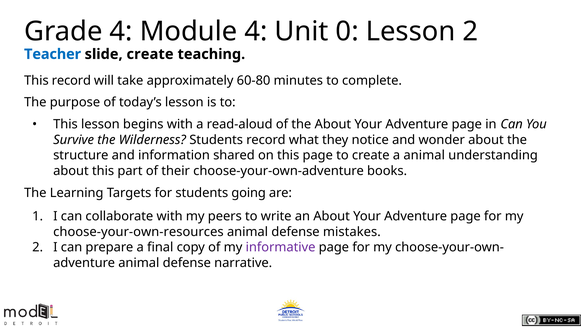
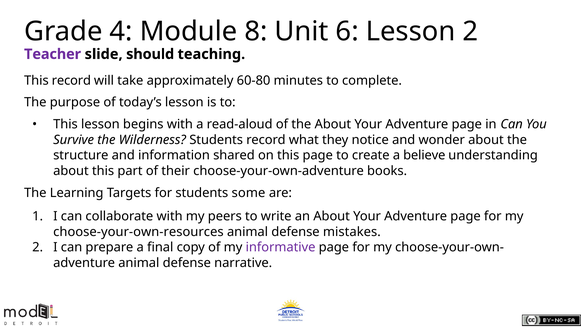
Module 4: 4 -> 8
0: 0 -> 6
Teacher colour: blue -> purple
slide create: create -> should
a animal: animal -> believe
going: going -> some
